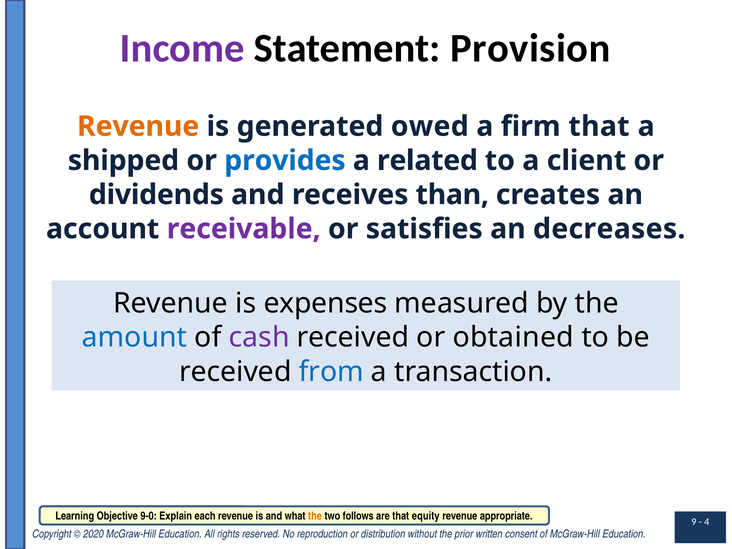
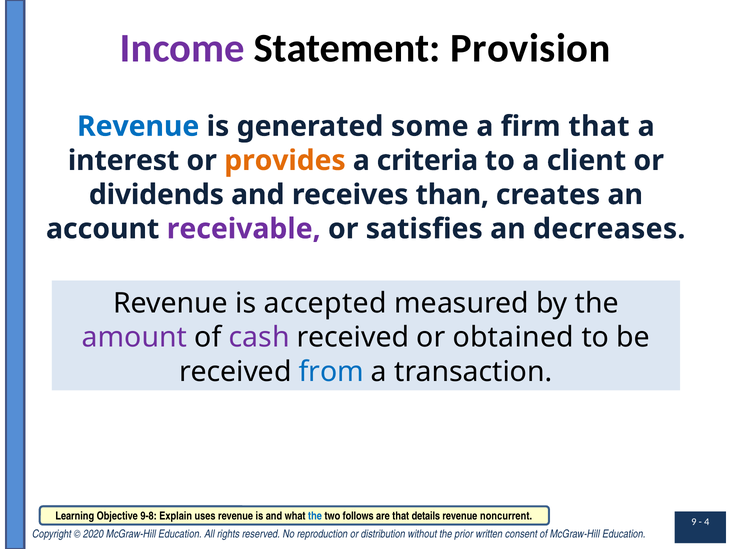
Revenue at (138, 126) colour: orange -> blue
owed: owed -> some
shipped: shipped -> interest
provides colour: blue -> orange
related: related -> criteria
expenses: expenses -> accepted
amount colour: blue -> purple
9-0: 9-0 -> 9-8
each: each -> uses
the at (315, 516) colour: orange -> blue
equity: equity -> details
appropriate: appropriate -> noncurrent
